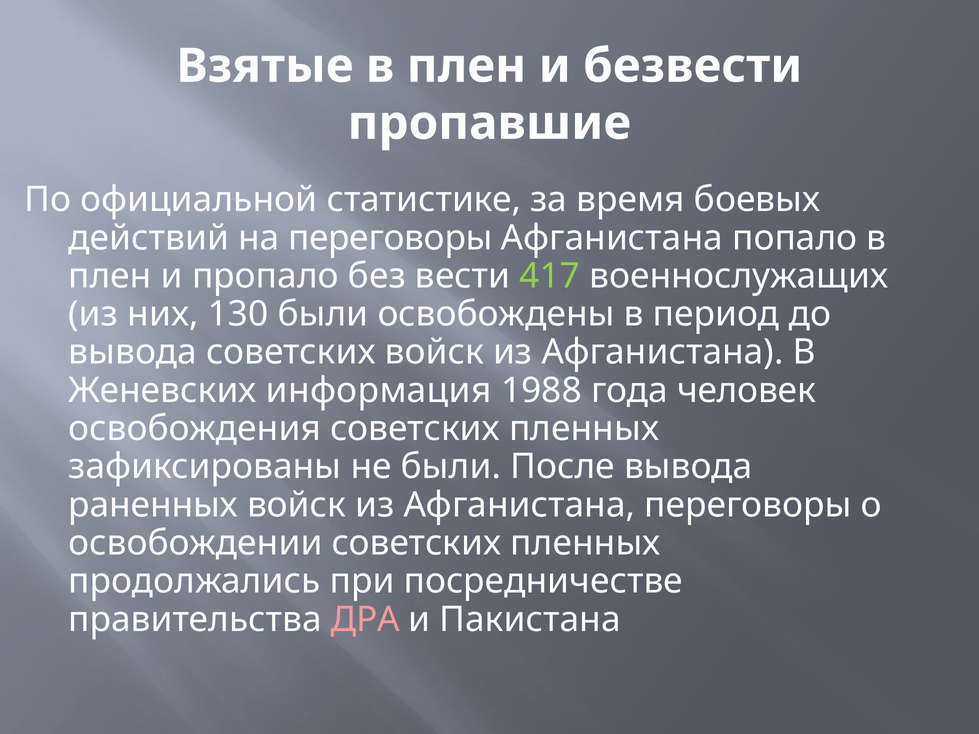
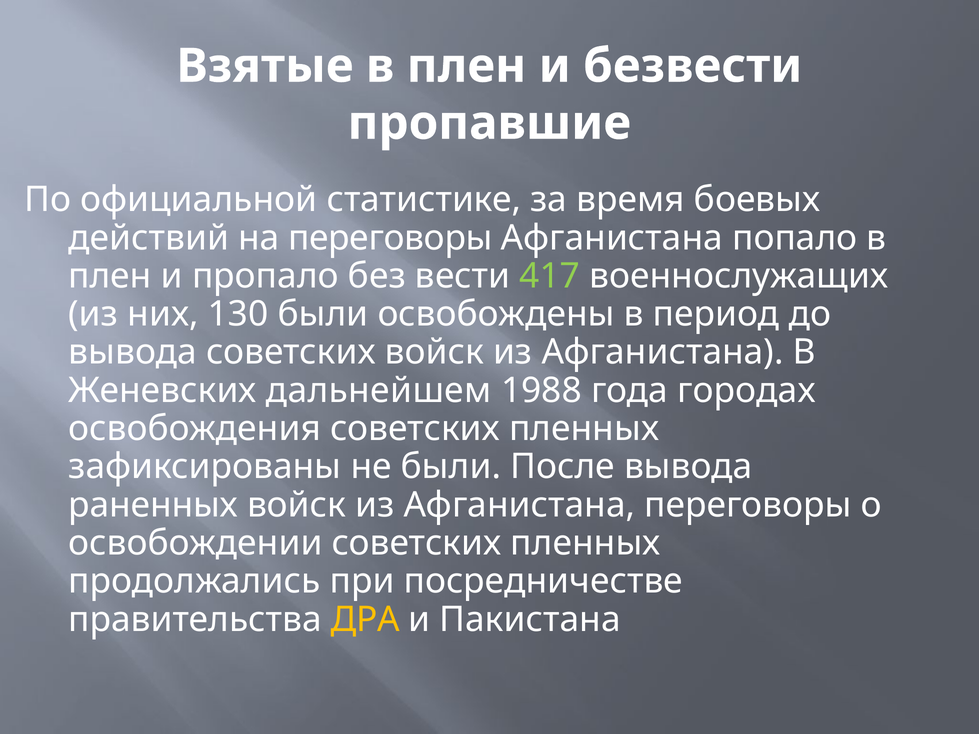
информация: информация -> дальнейшем
человек: человек -> городах
ДРА colour: pink -> yellow
